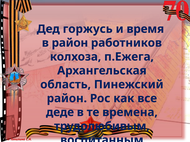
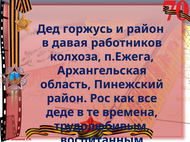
и время: время -> район
в район: район -> давая
